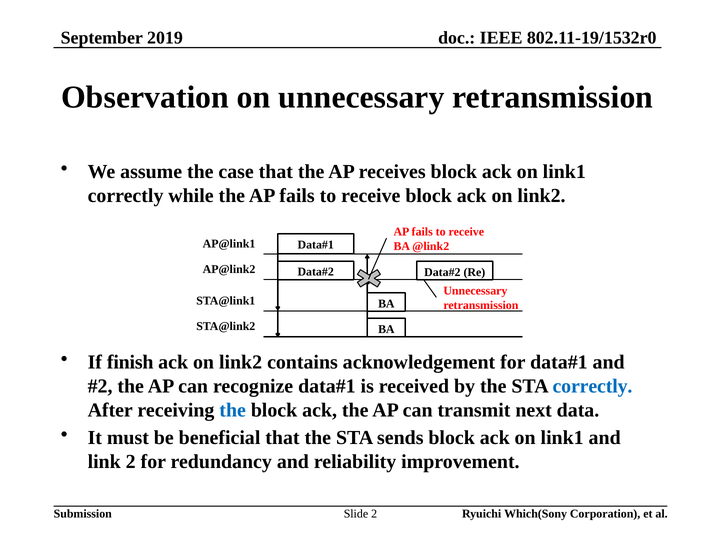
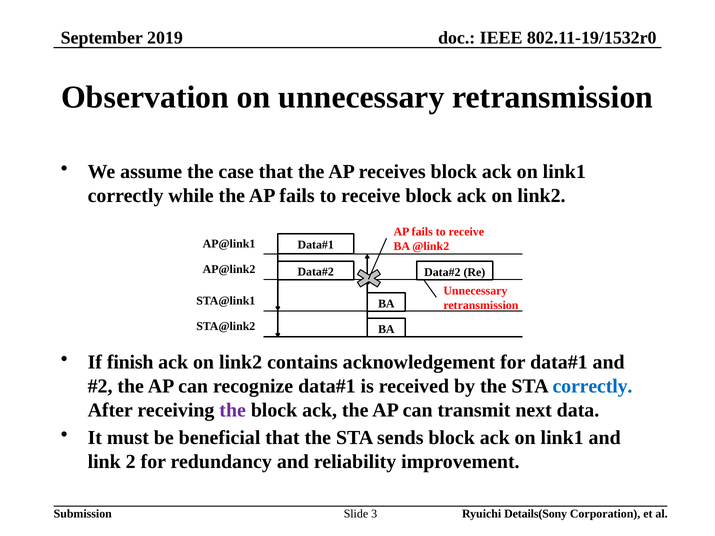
the at (233, 410) colour: blue -> purple
Slide 2: 2 -> 3
Which(Sony: Which(Sony -> Details(Sony
